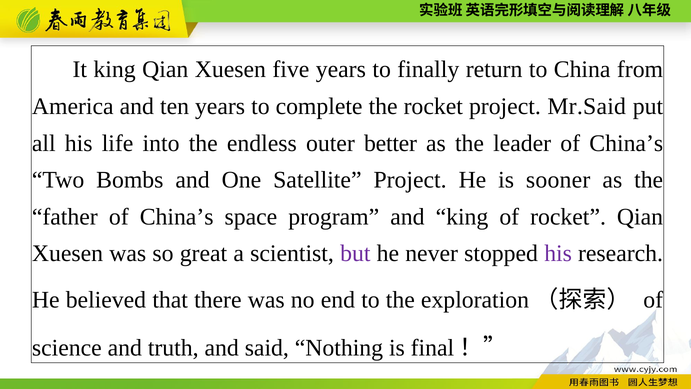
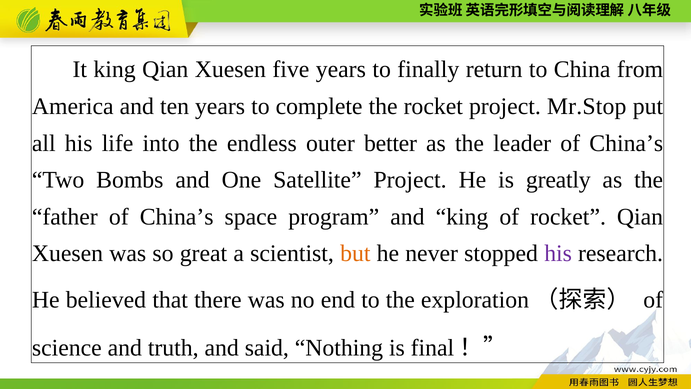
Mr.Said: Mr.Said -> Mr.Stop
sooner: sooner -> greatly
but colour: purple -> orange
